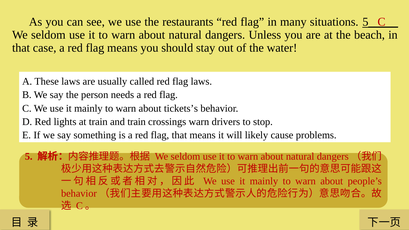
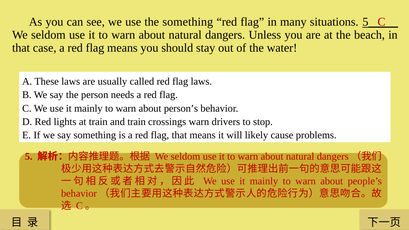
the restaurants: restaurants -> something
tickets’s: tickets’s -> person’s
